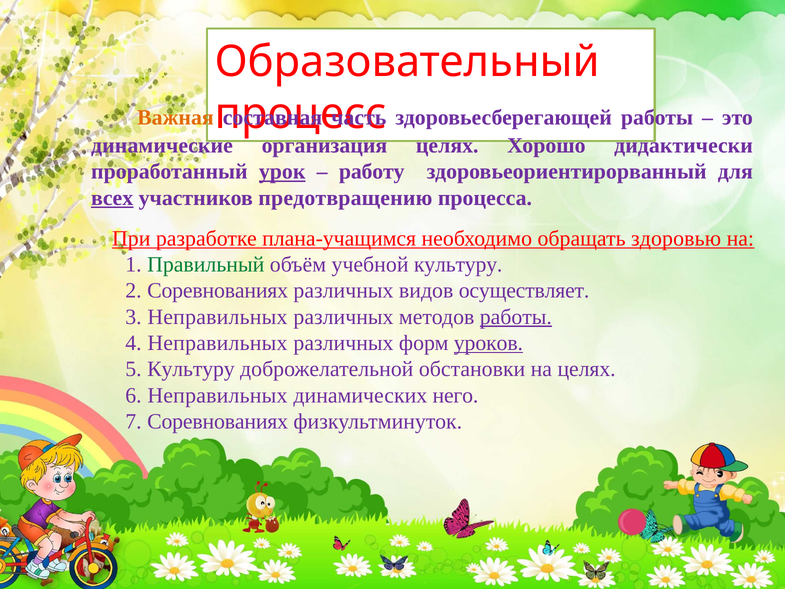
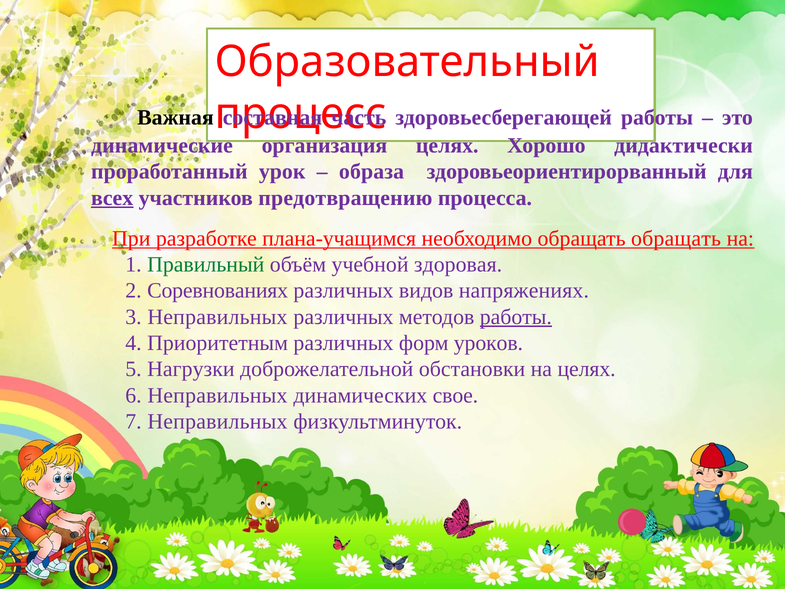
Важная colour: orange -> black
урок underline: present -> none
работу: работу -> образа
обращать здоровью: здоровью -> обращать
учебной культуру: культуру -> здоровая
осуществляет: осуществляет -> напряжениях
4 Неправильных: Неправильных -> Приоритетным
уроков underline: present -> none
5 Культуру: Культуру -> Нагрузки
него: него -> свое
7 Соревнованиях: Соревнованиях -> Неправильных
